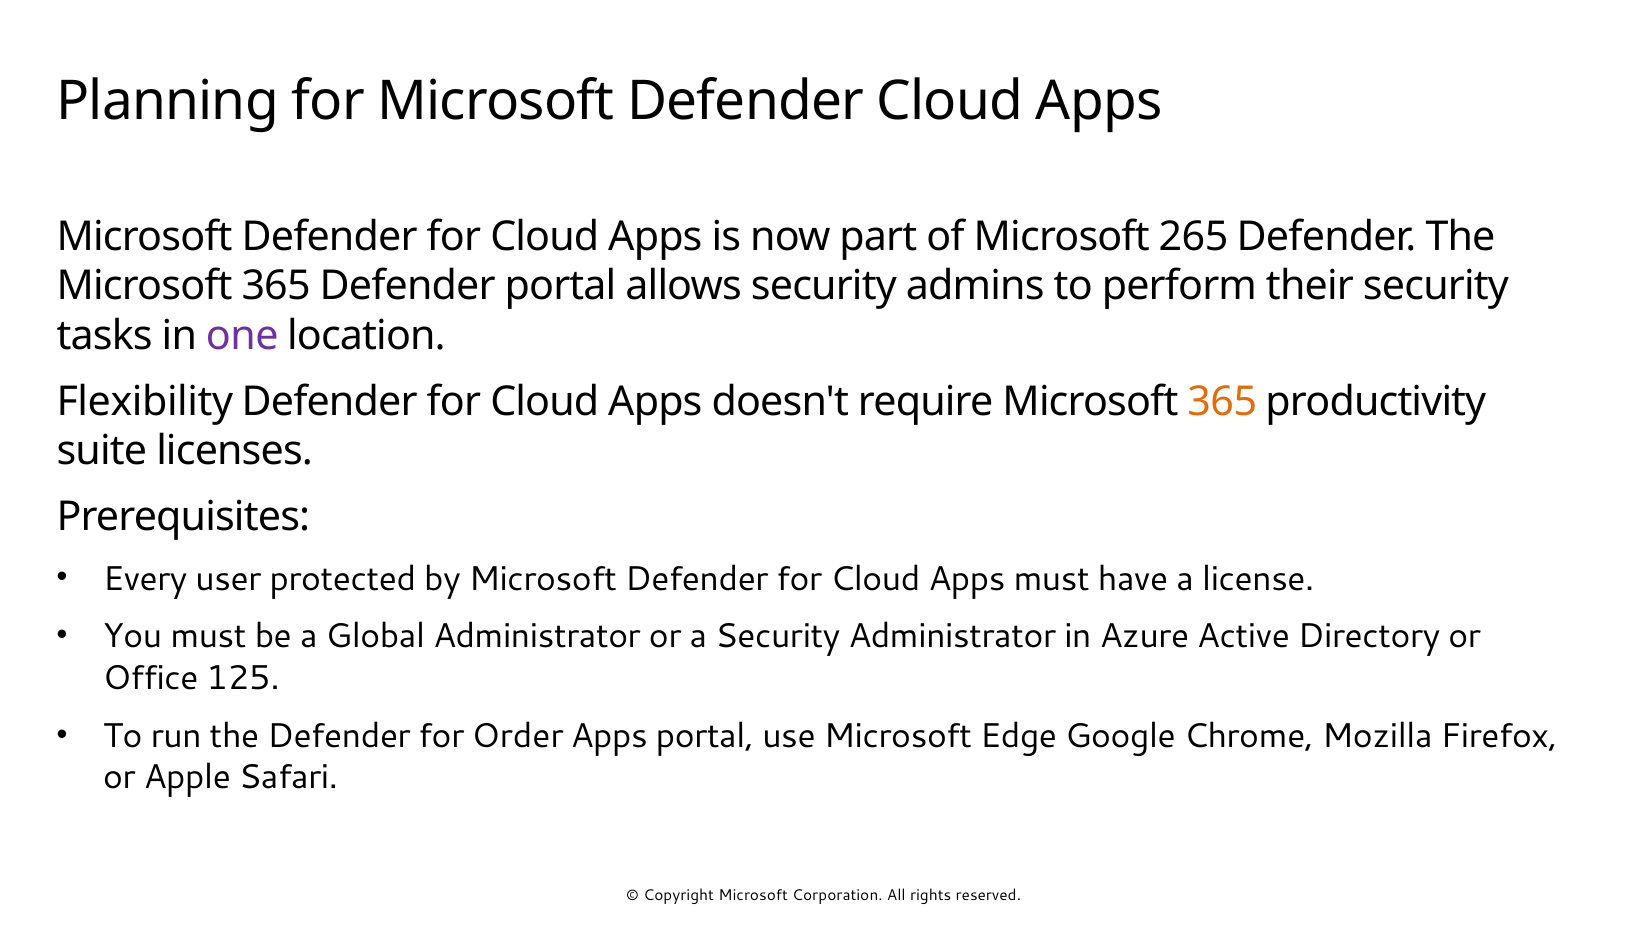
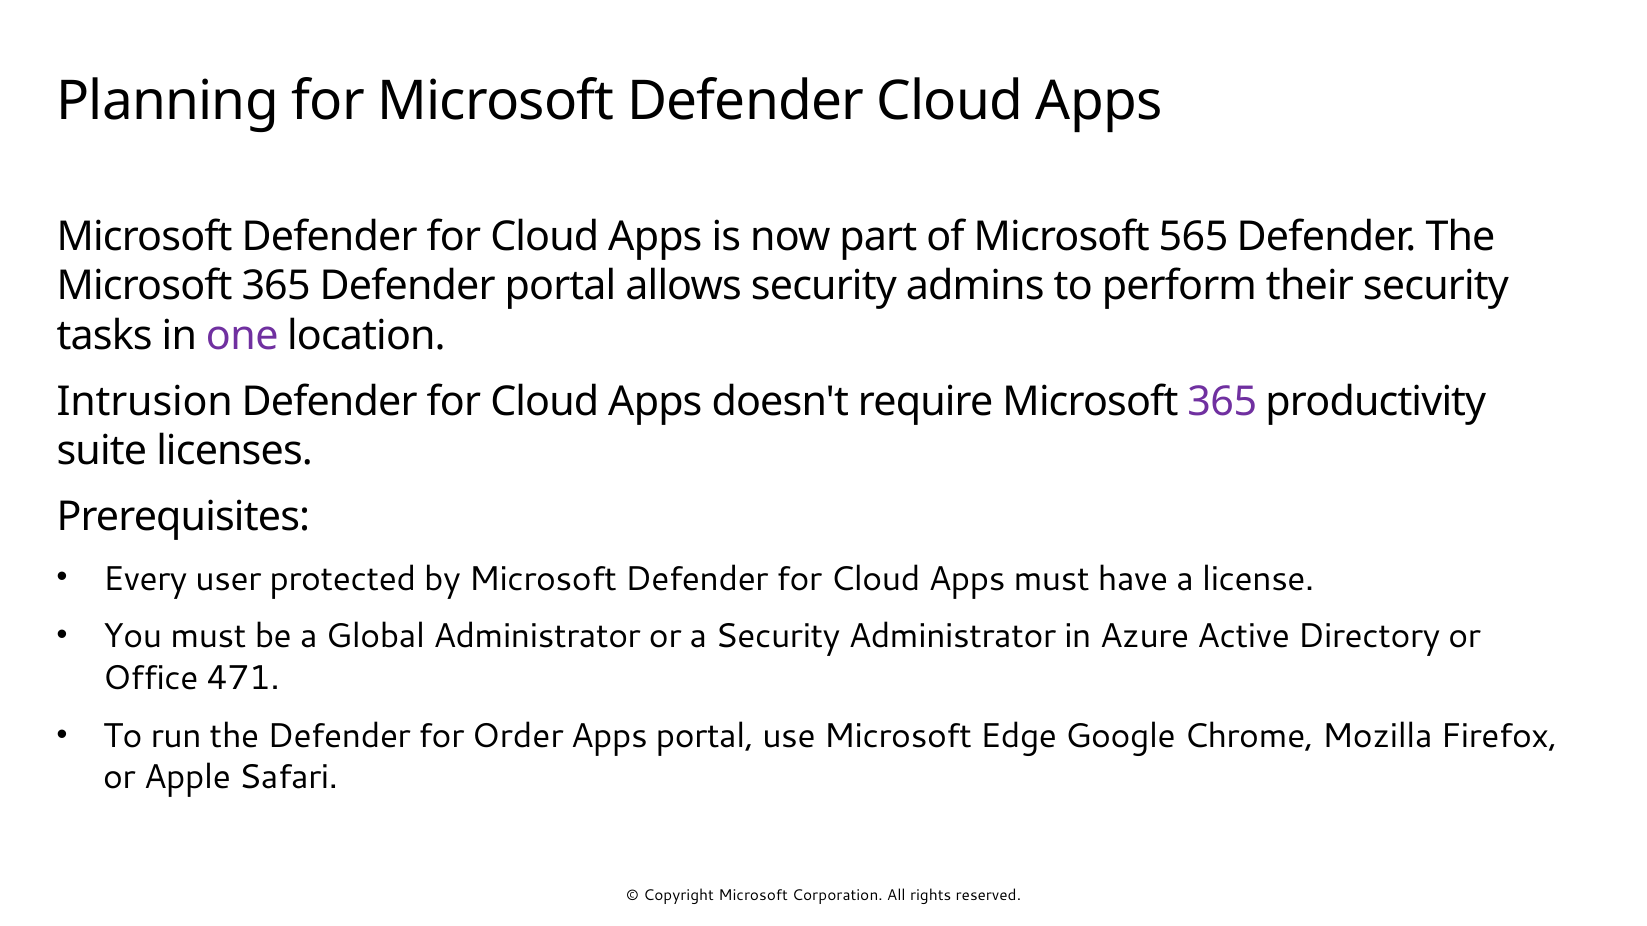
265: 265 -> 565
Flexibility: Flexibility -> Intrusion
365 at (1222, 402) colour: orange -> purple
125: 125 -> 471
